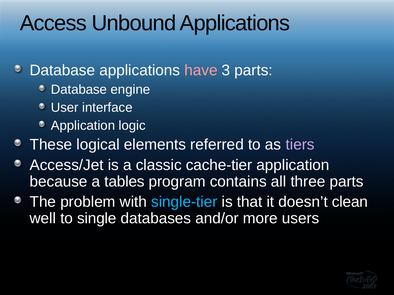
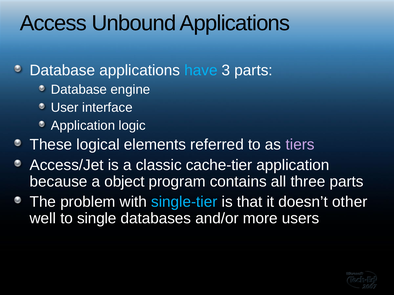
have colour: pink -> light blue
tables: tables -> object
clean: clean -> other
